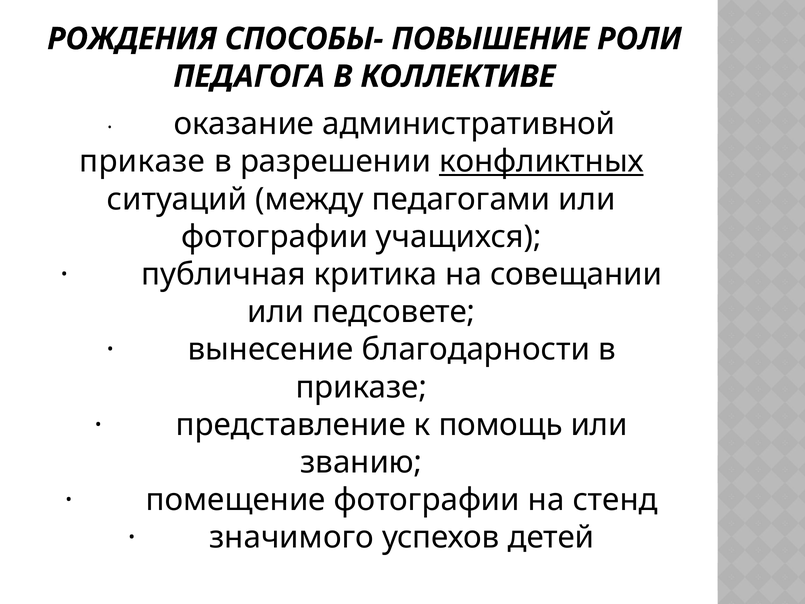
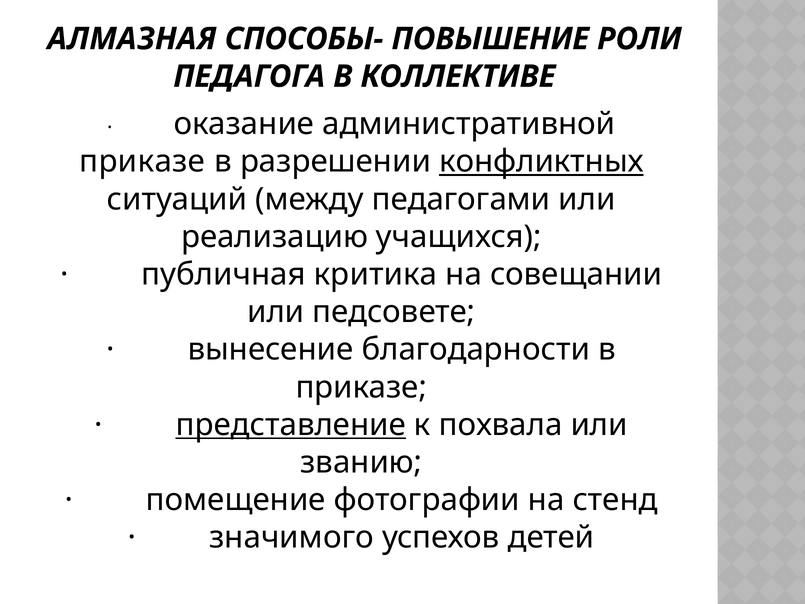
РОЖДЕНИЯ: РОЖДЕНИЯ -> АЛМАЗНАЯ
фотографии at (275, 237): фотографии -> реализацию
представление underline: none -> present
помощь: помощь -> похвала
